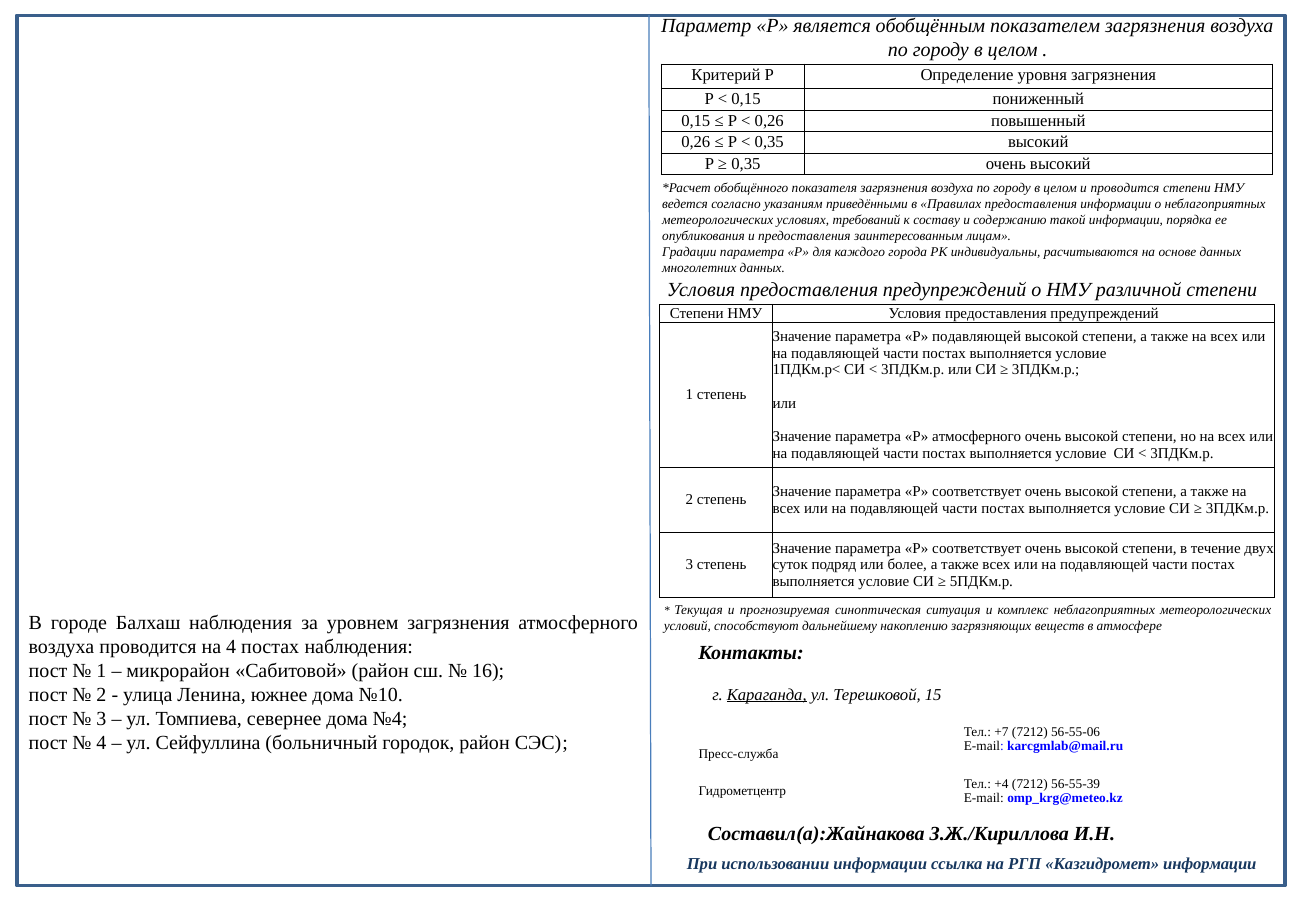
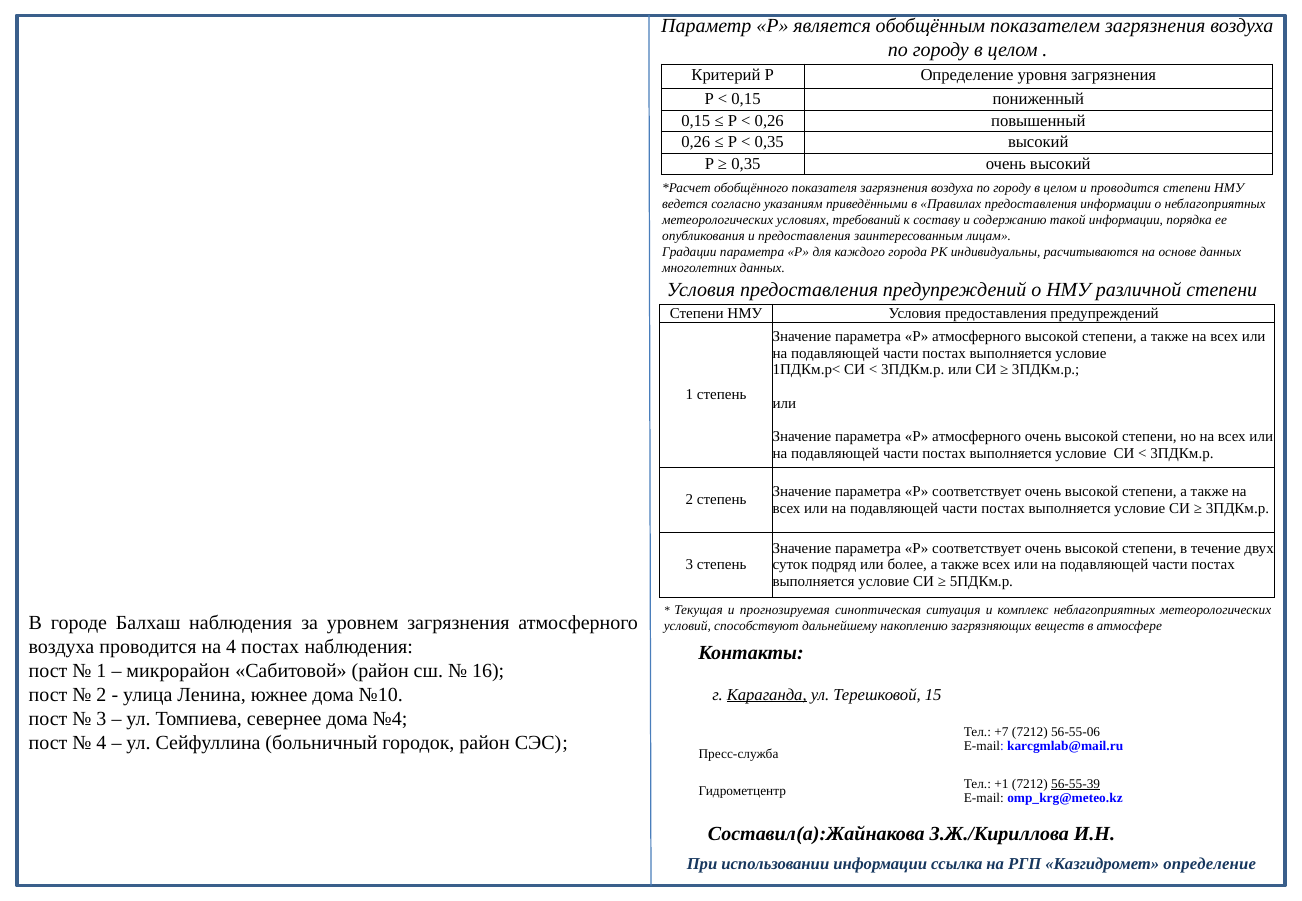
подавляющей at (977, 337): подавляющей -> атмосферного
+4: +4 -> +1
56-55-39 underline: none -> present
Казгидромет информации: информации -> определение
